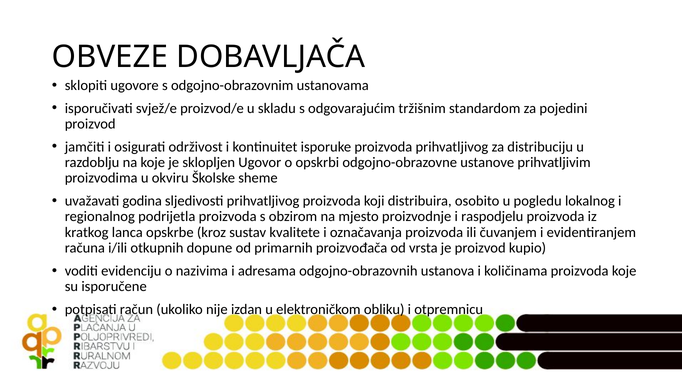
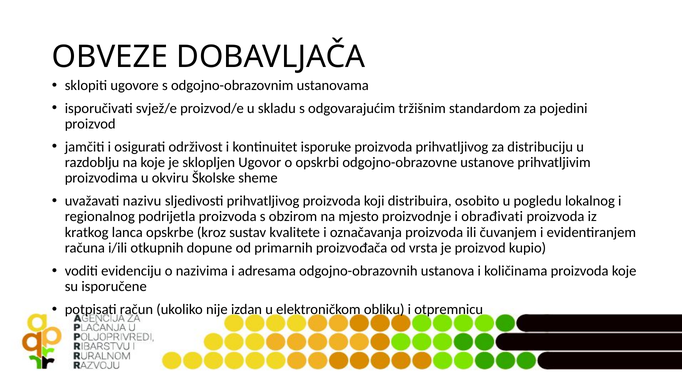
godina: godina -> nazivu
raspodjelu: raspodjelu -> obrađivati
